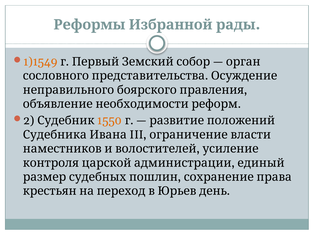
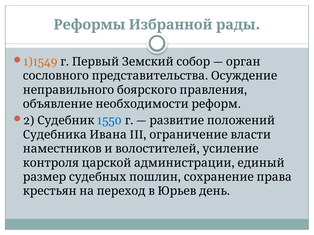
1550 colour: orange -> blue
